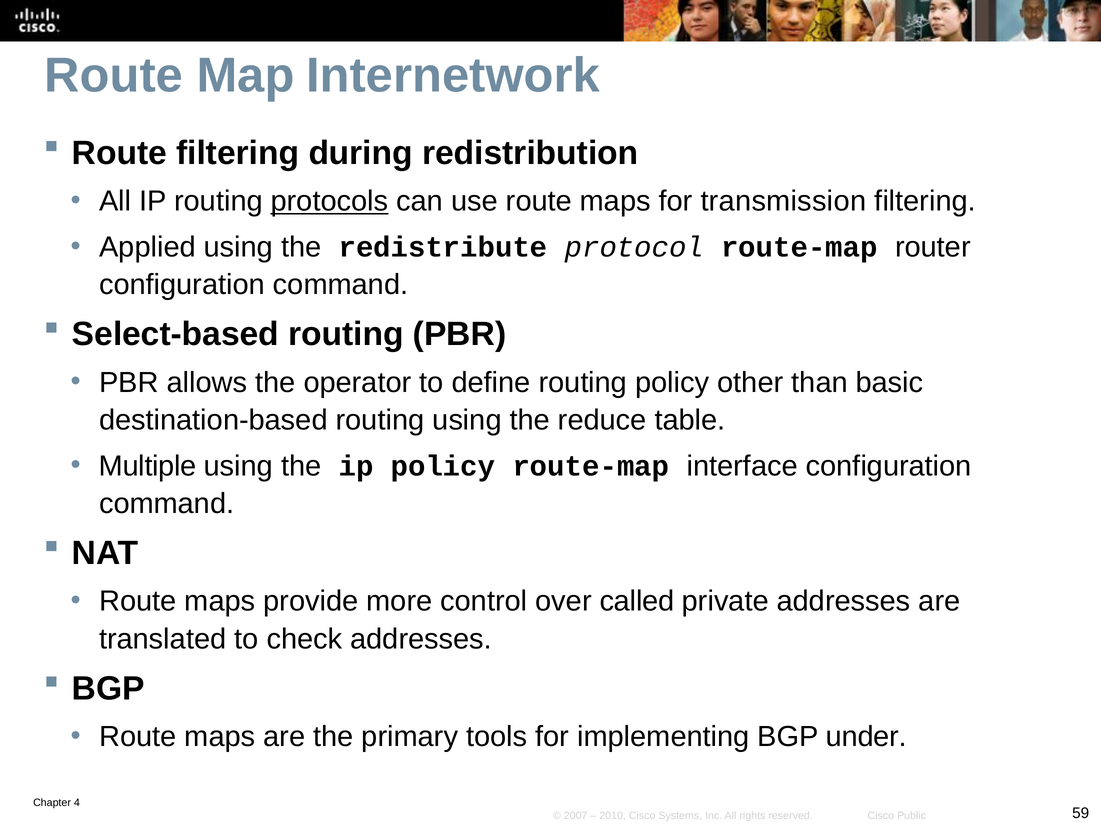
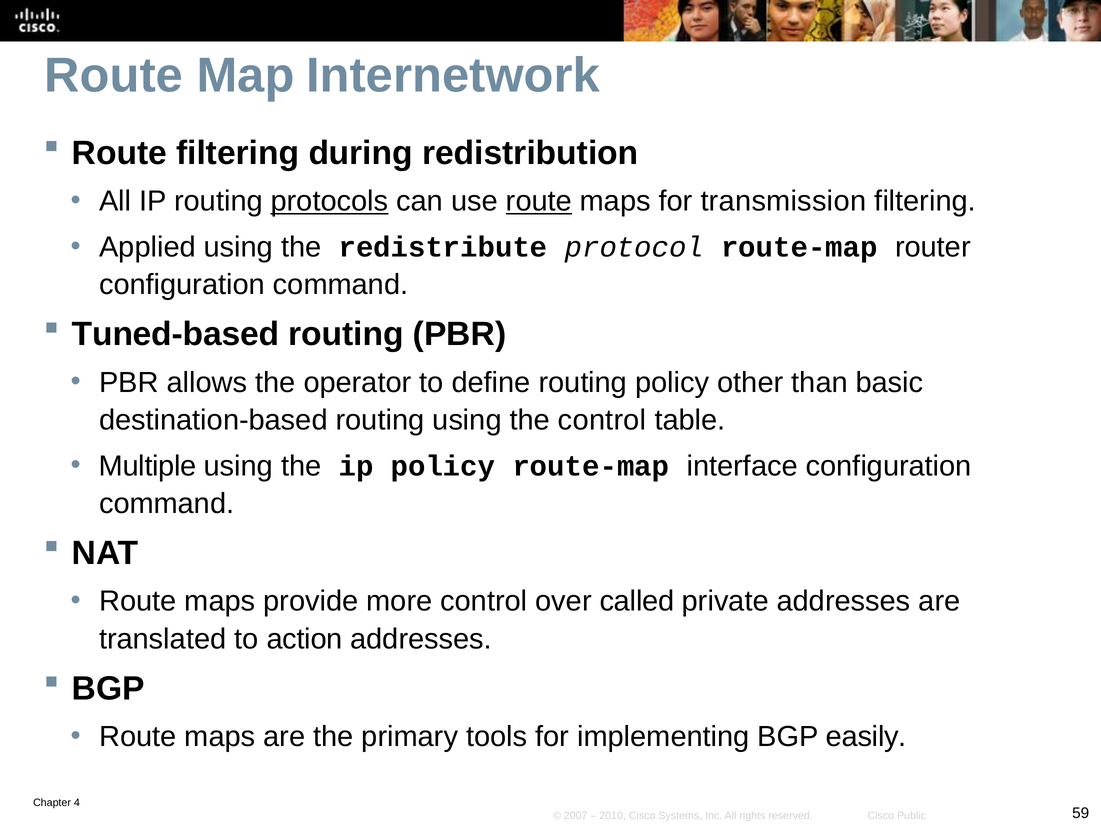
route at (539, 201) underline: none -> present
Select-based: Select-based -> Tuned-based
the reduce: reduce -> control
check: check -> action
under: under -> easily
